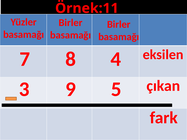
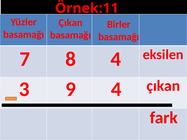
Birler at (71, 23): Birler -> Çıkan
9 5: 5 -> 4
